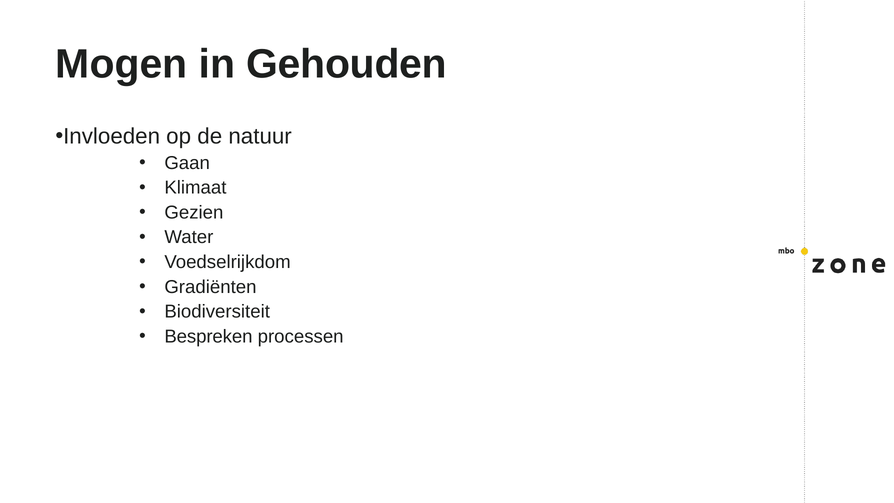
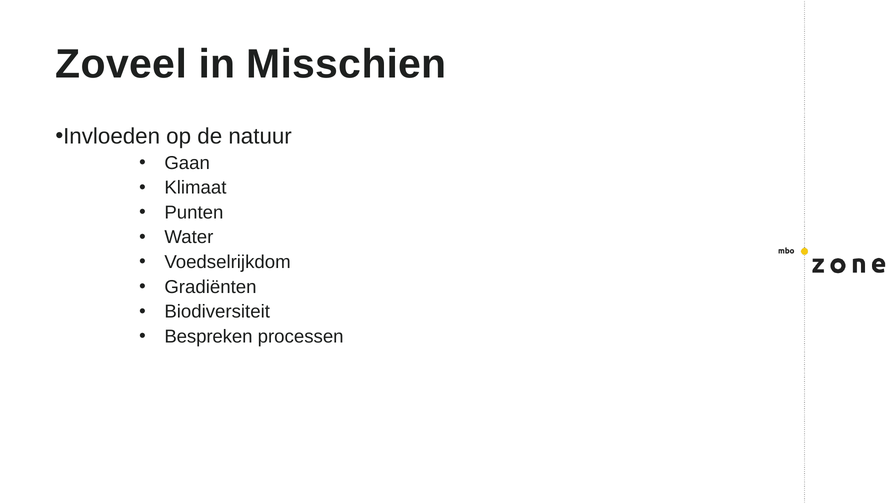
Mogen: Mogen -> Zoveel
Gehouden: Gehouden -> Misschien
Gezien: Gezien -> Punten
